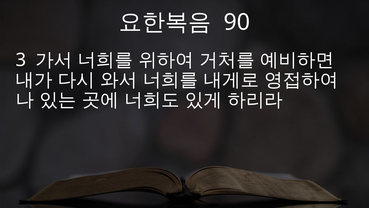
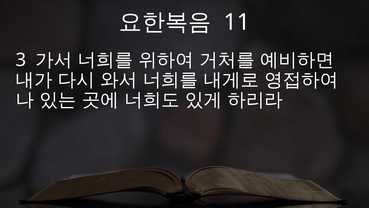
90: 90 -> 11
